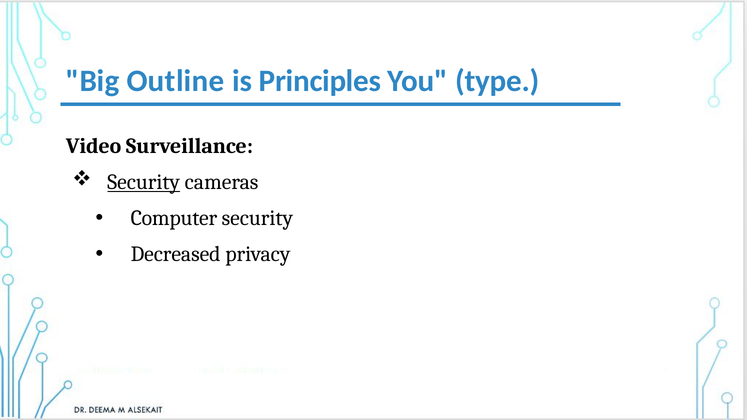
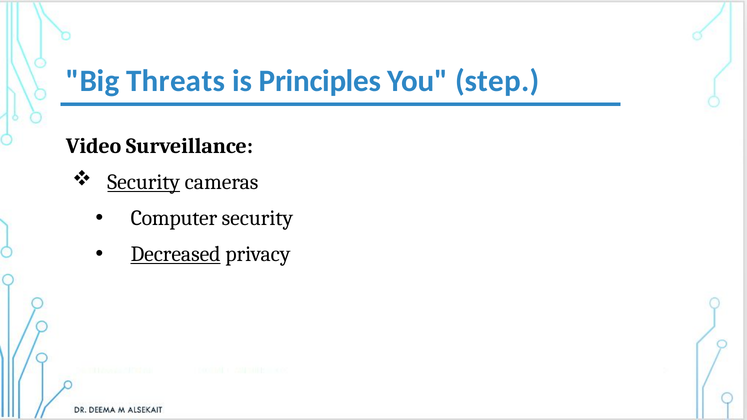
Outline: Outline -> Threats
type: type -> step
Decreased underline: none -> present
